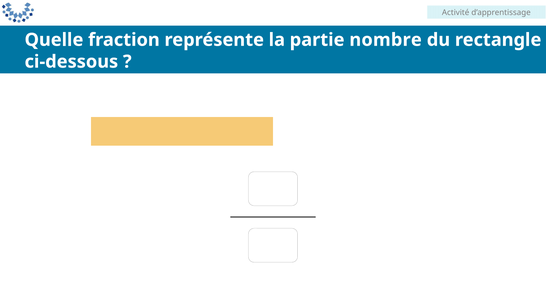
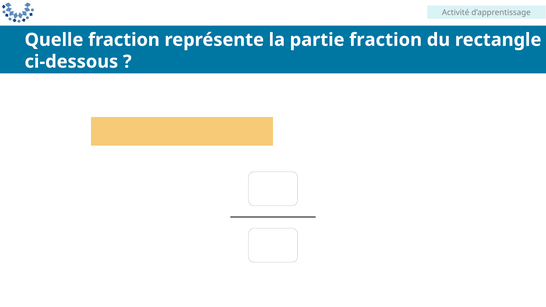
partie nombre: nombre -> fraction
